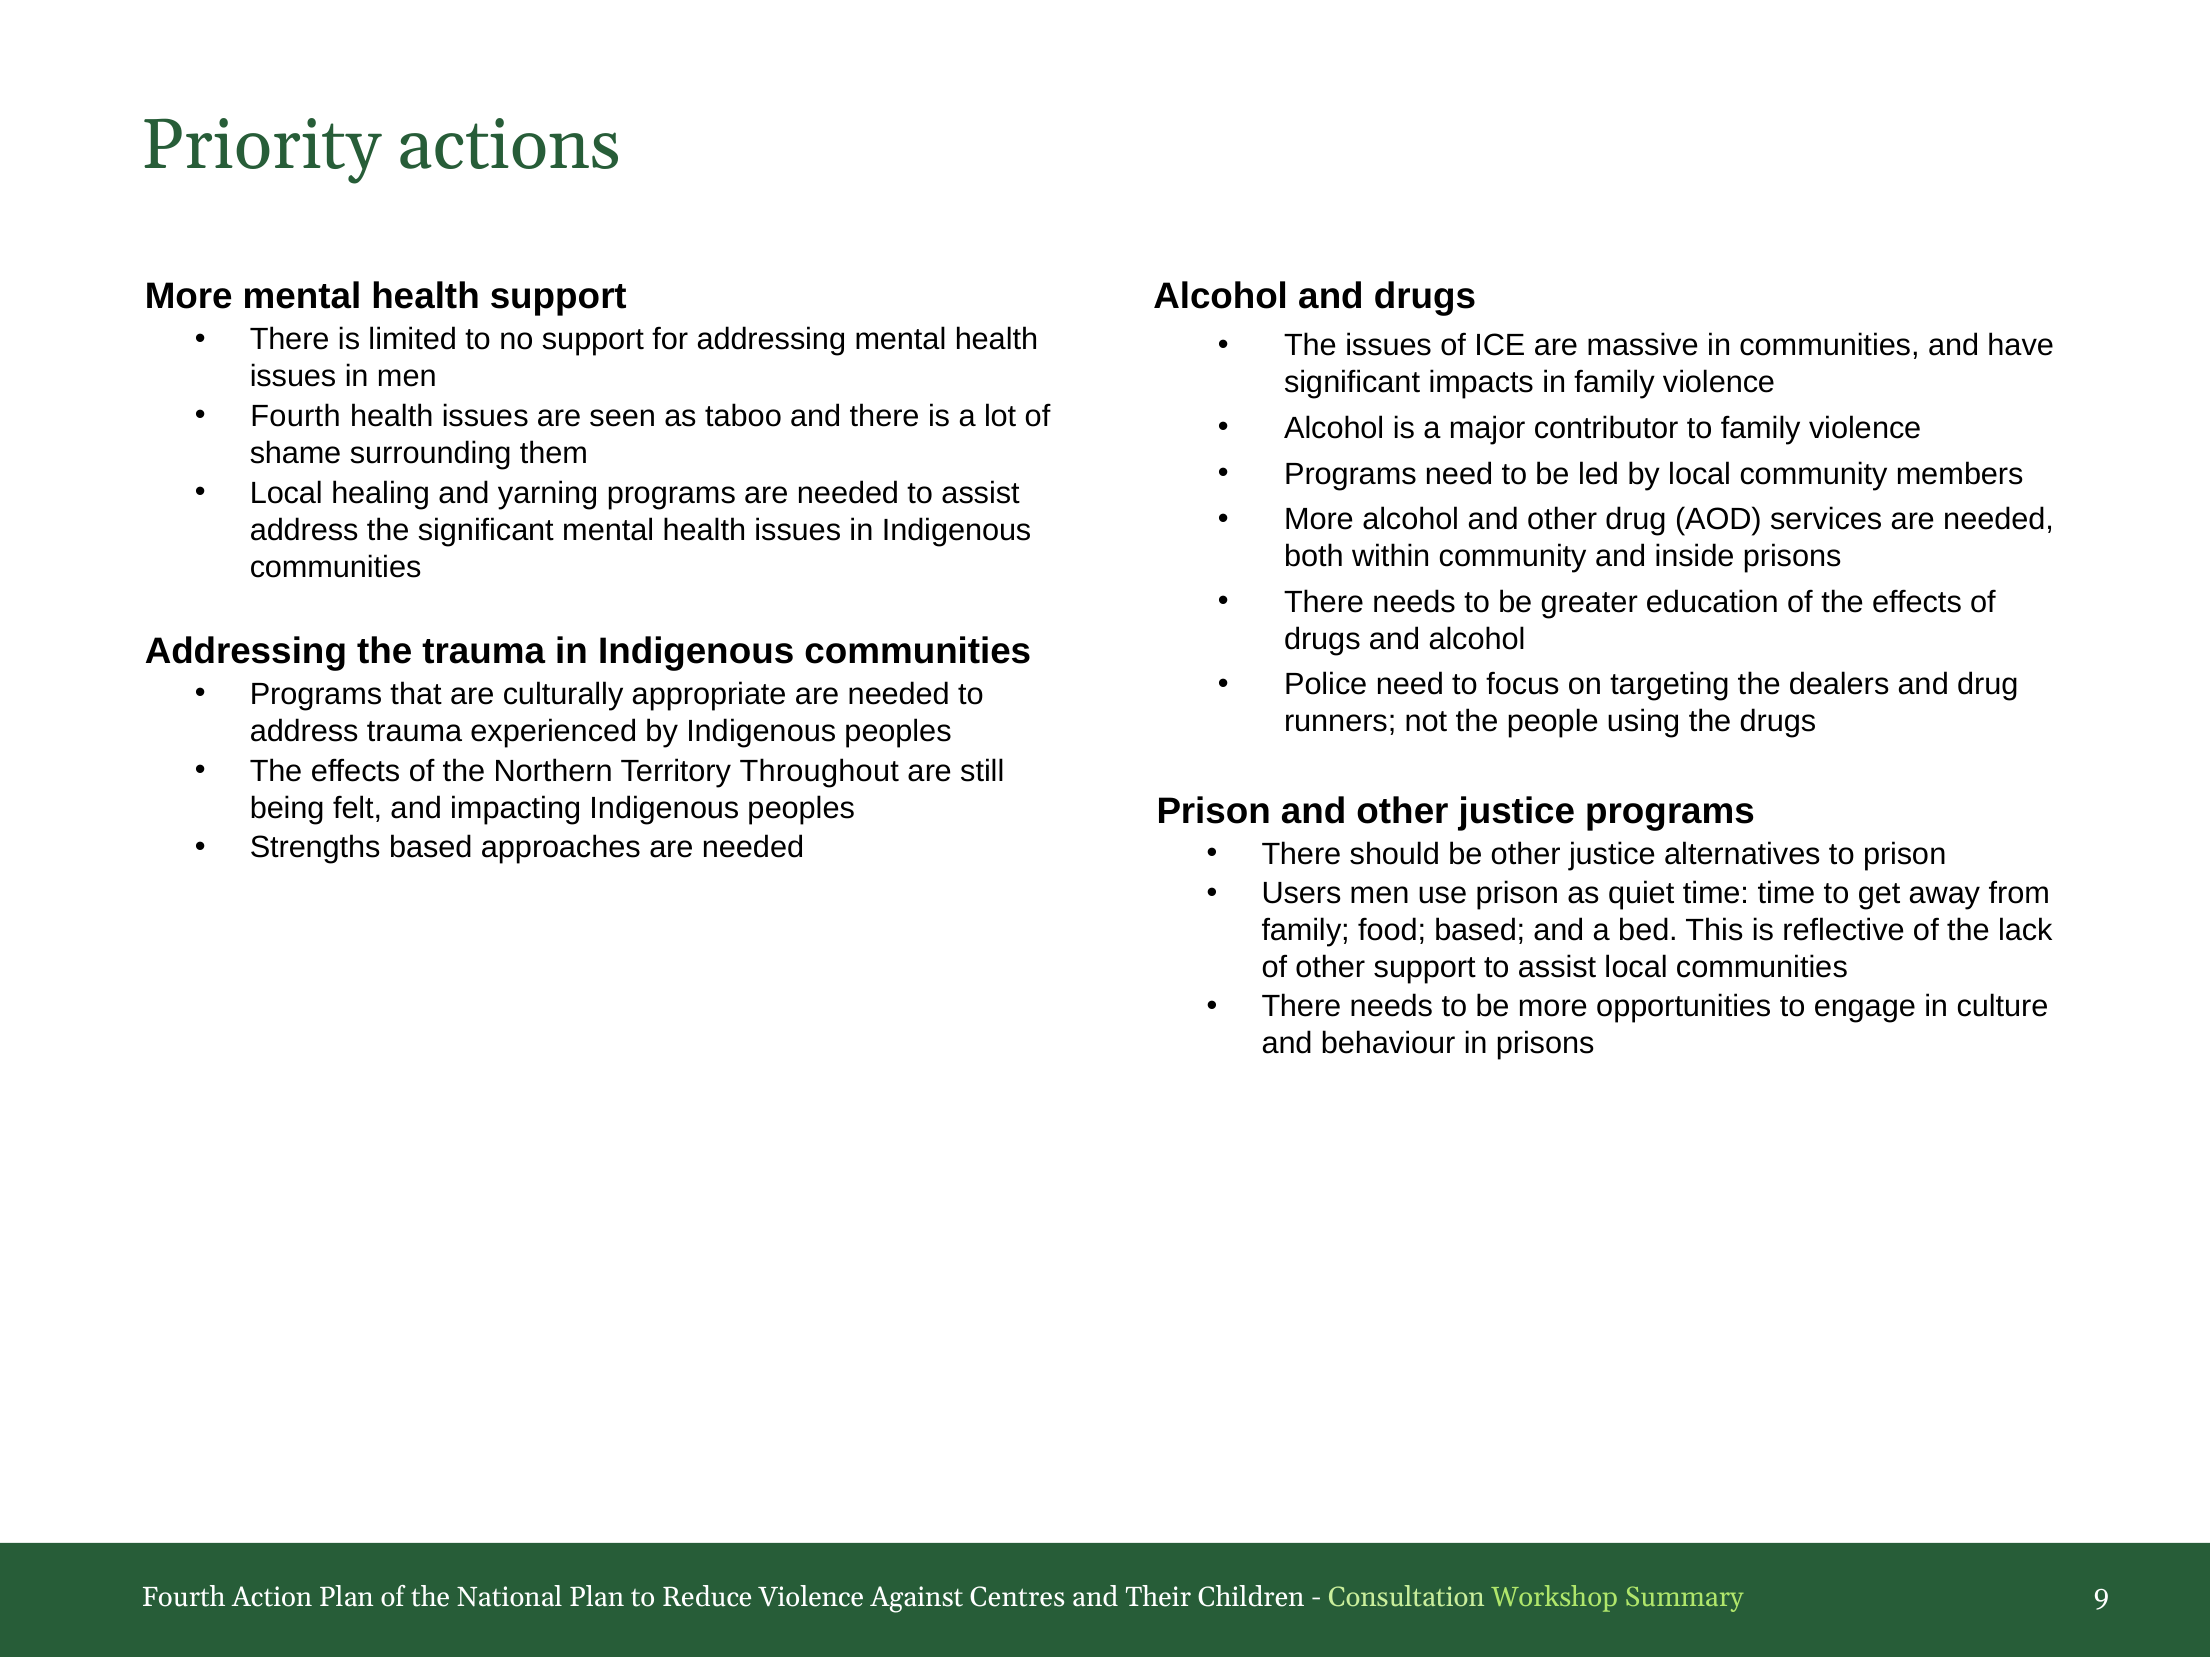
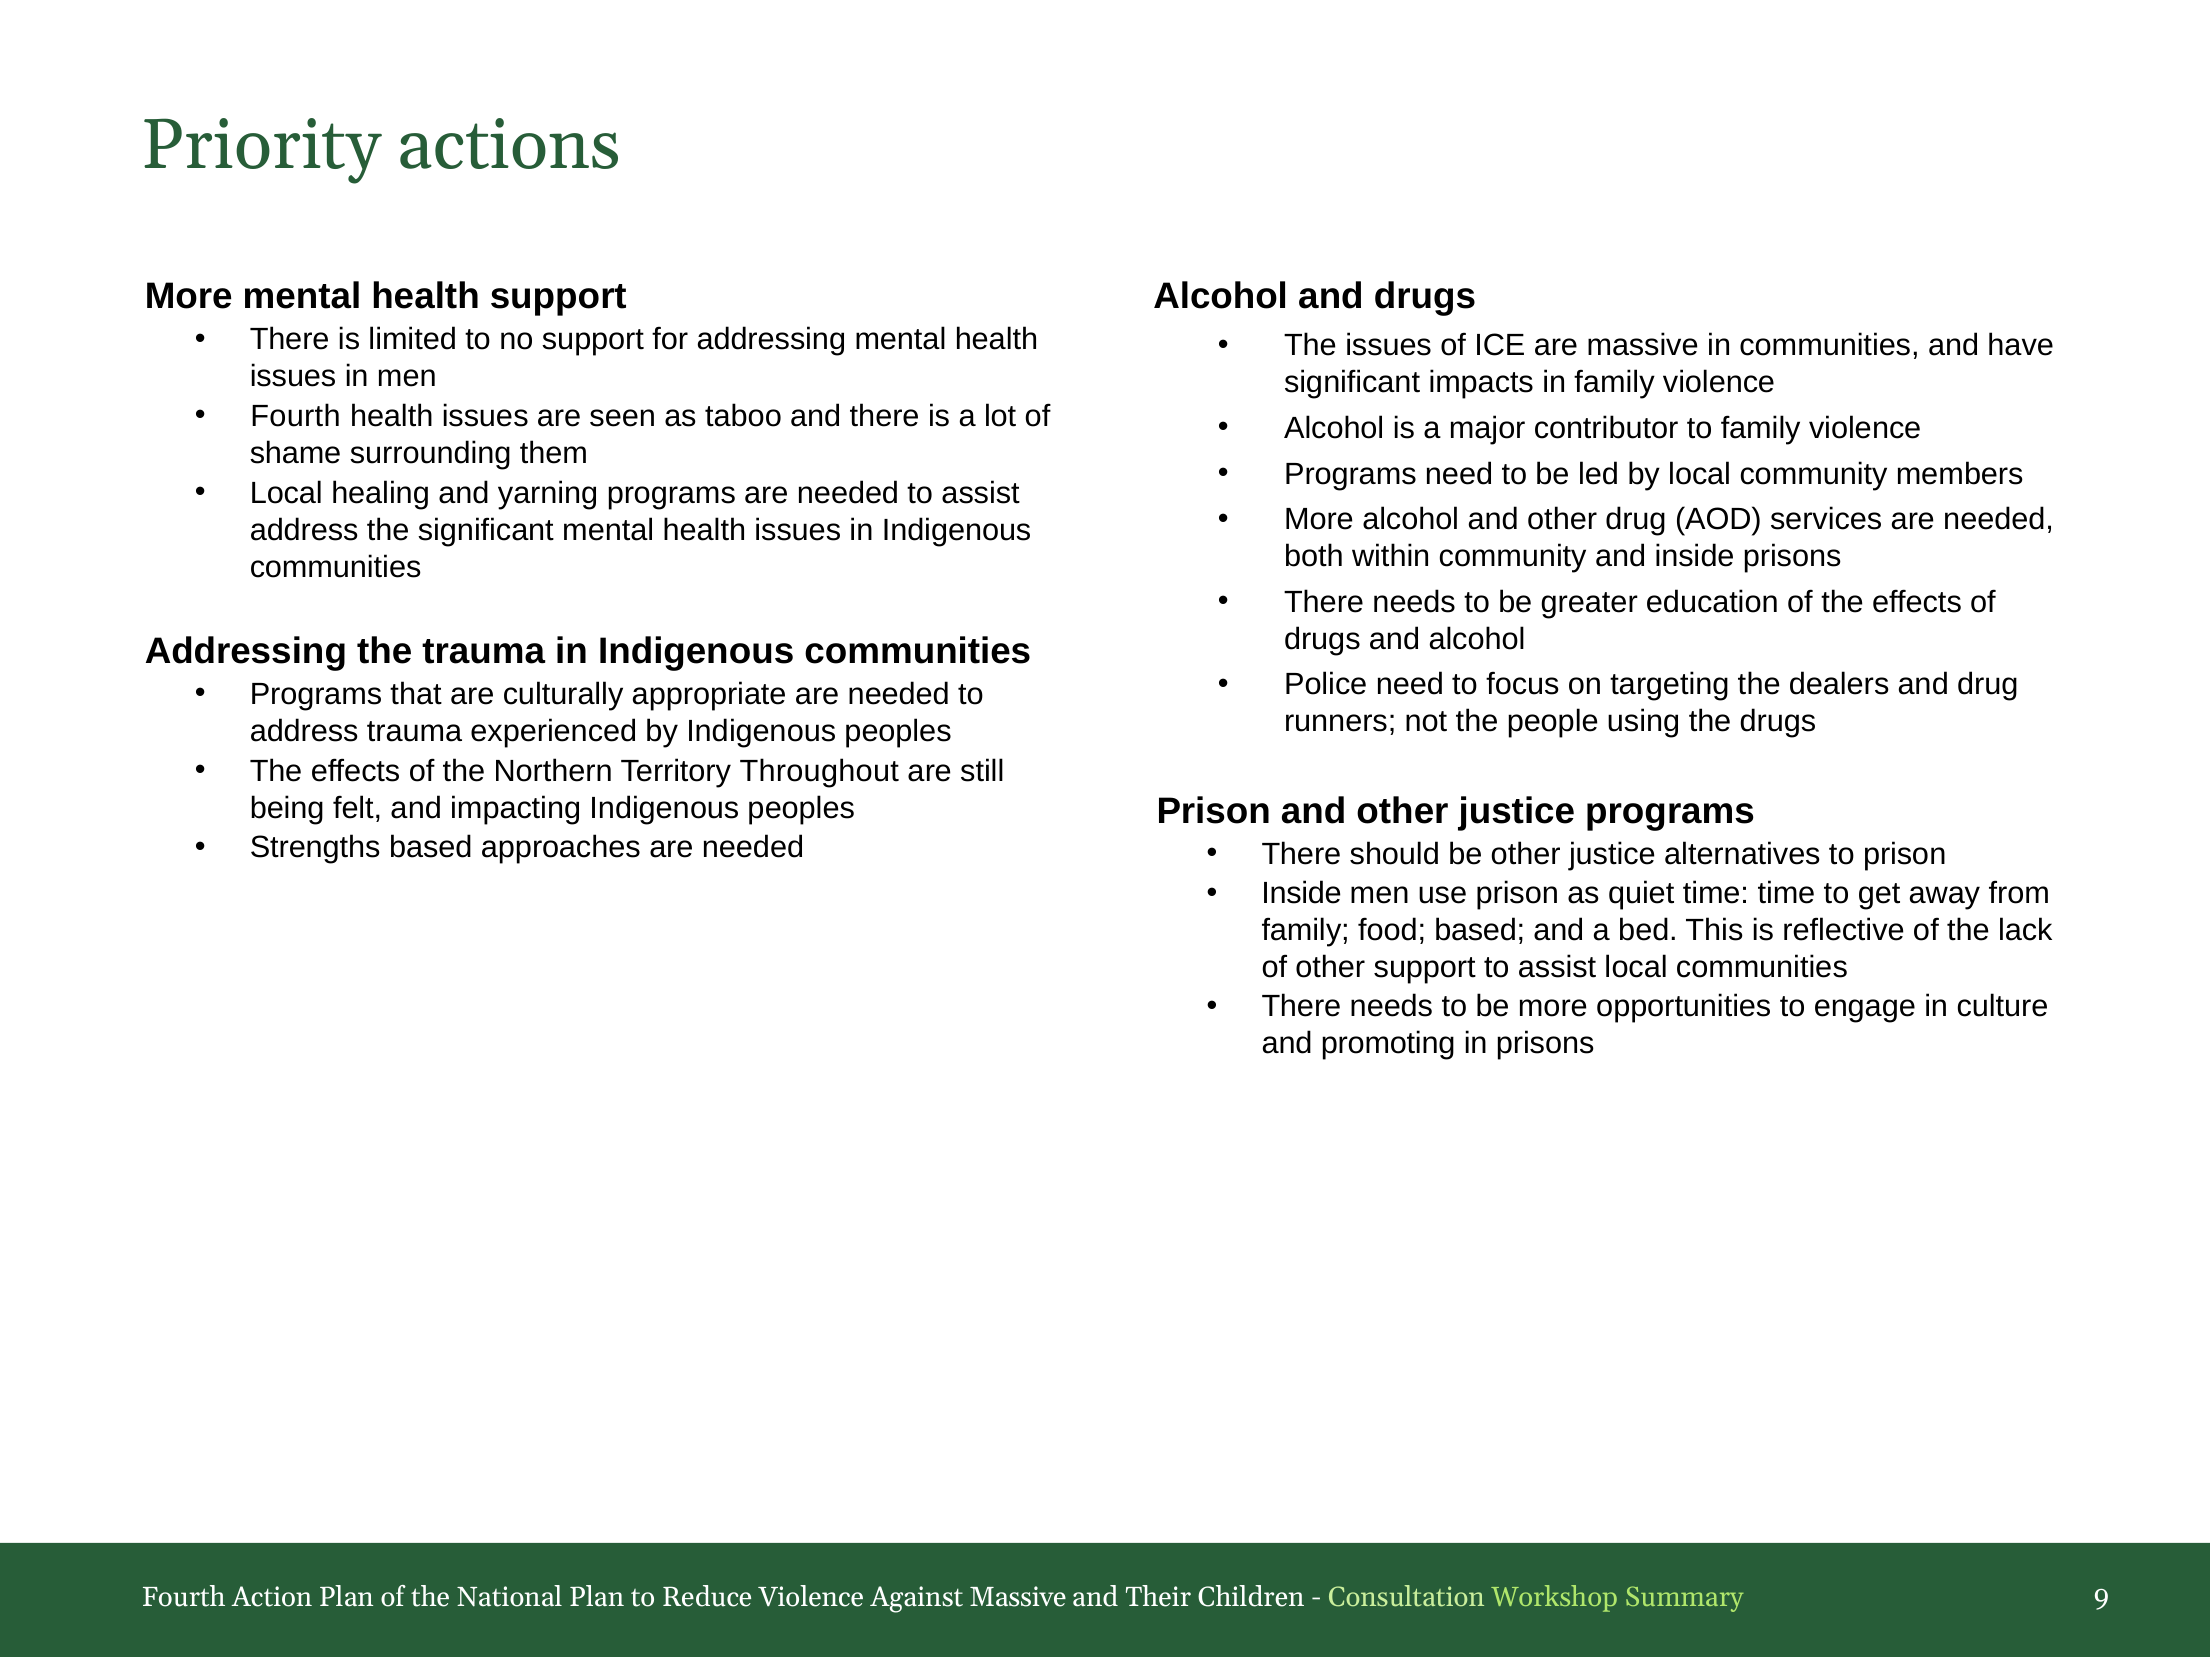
Users at (1301, 894): Users -> Inside
behaviour: behaviour -> promoting
Against Centres: Centres -> Massive
